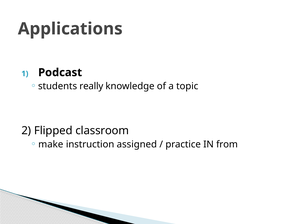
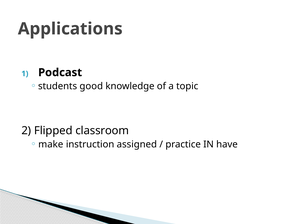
really: really -> good
from: from -> have
